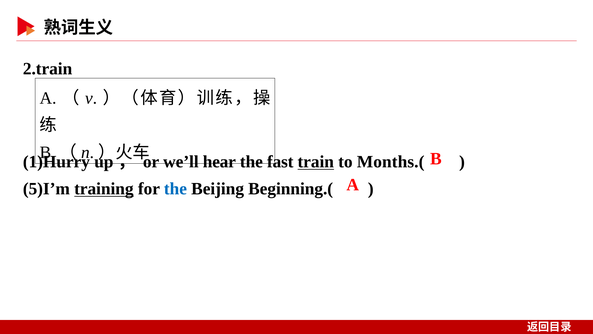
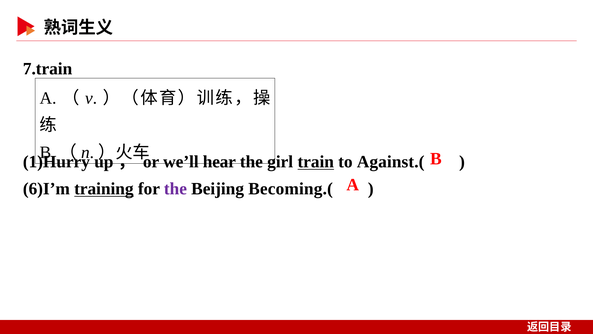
2.train: 2.train -> 7.train
fast: fast -> girl
Months.(: Months.( -> Against.(
5)I’m: 5)I’m -> 6)I’m
the at (175, 188) colour: blue -> purple
Beginning.(: Beginning.( -> Becoming.(
